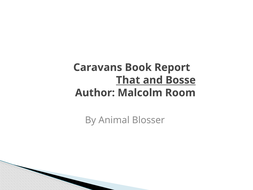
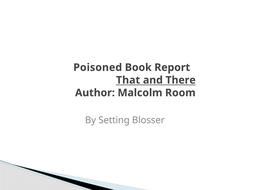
Caravans: Caravans -> Poisoned
Bosse: Bosse -> There
Animal: Animal -> Setting
